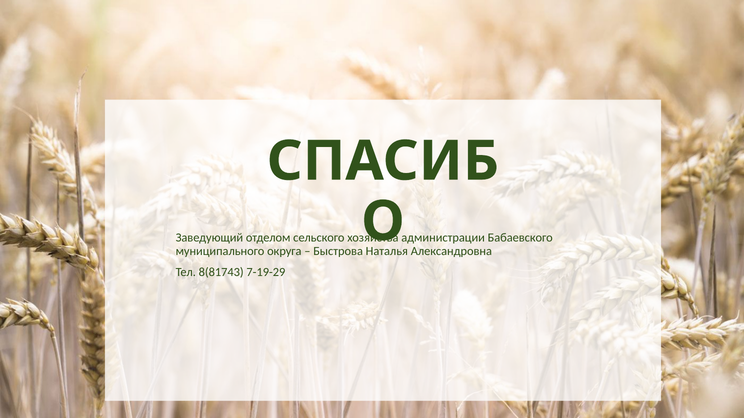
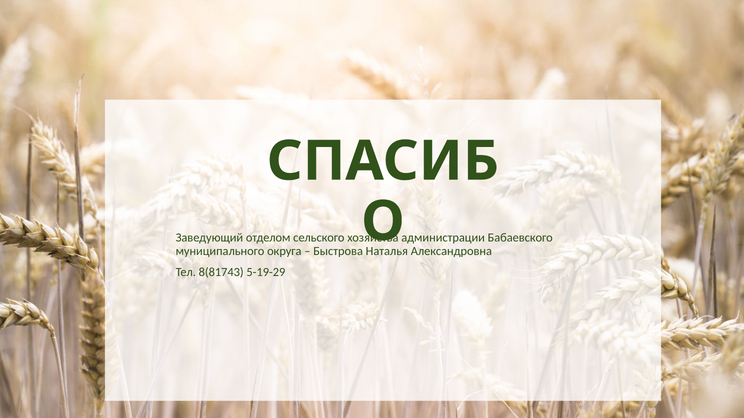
7-19-29: 7-19-29 -> 5-19-29
